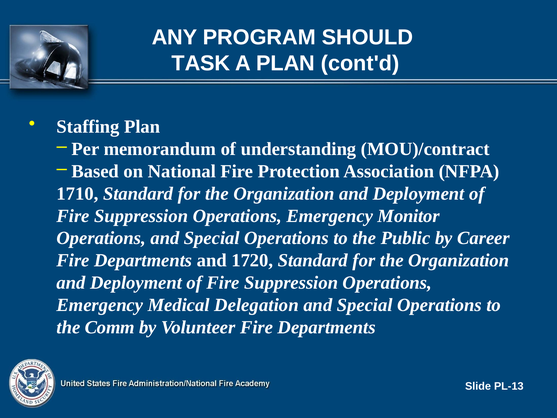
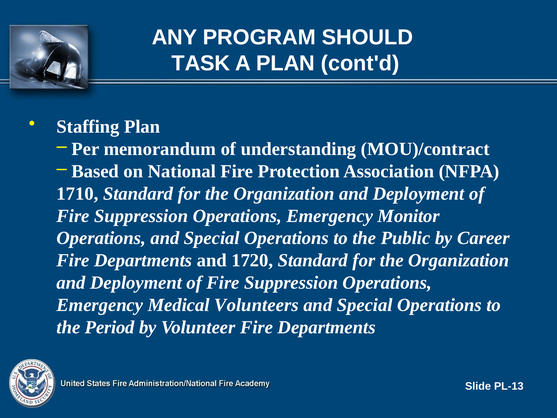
Delegation: Delegation -> Volunteers
Comm: Comm -> Period
